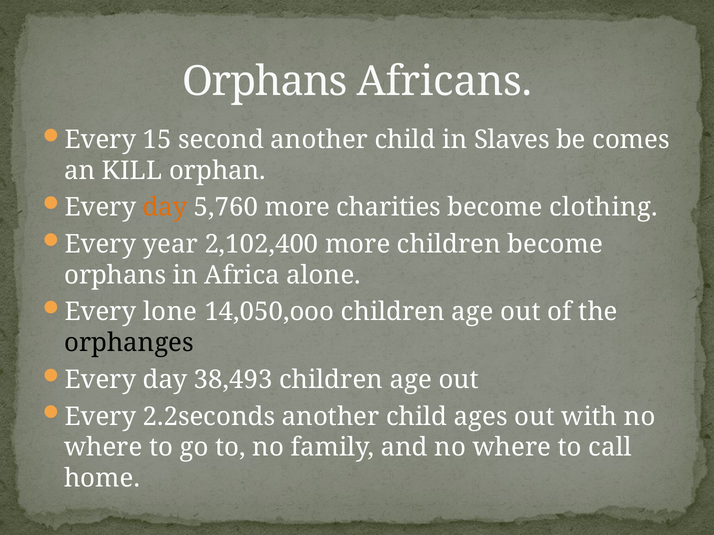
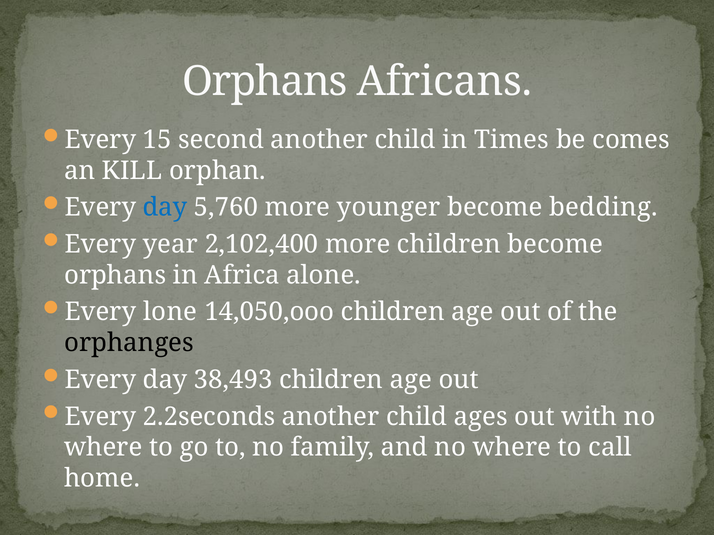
Slaves: Slaves -> Times
day at (165, 208) colour: orange -> blue
charities: charities -> younger
clothing: clothing -> bedding
